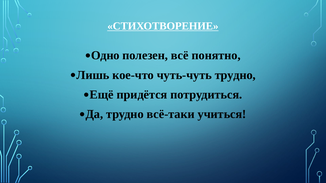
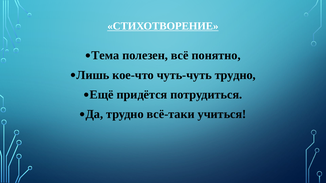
Одно: Одно -> Тема
